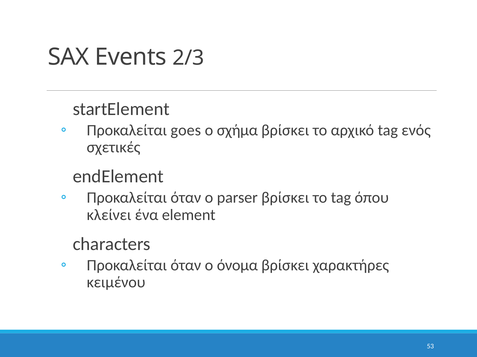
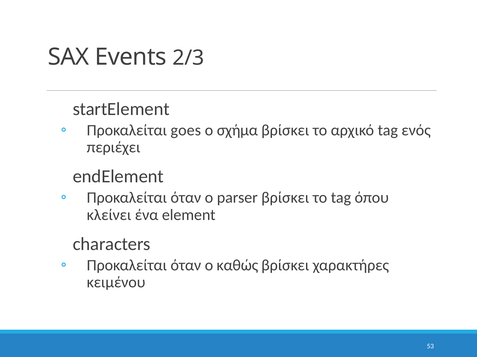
σχετικές: σχετικές -> περιέχει
όνομα: όνομα -> καθώς
